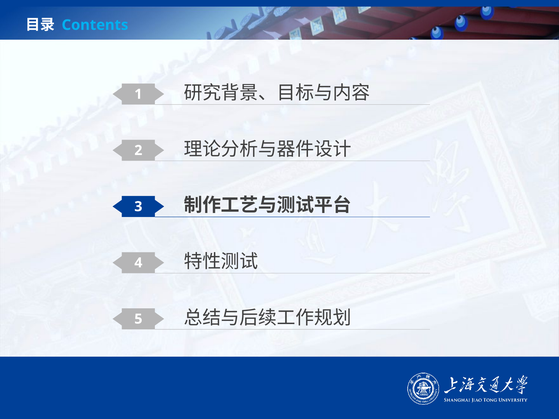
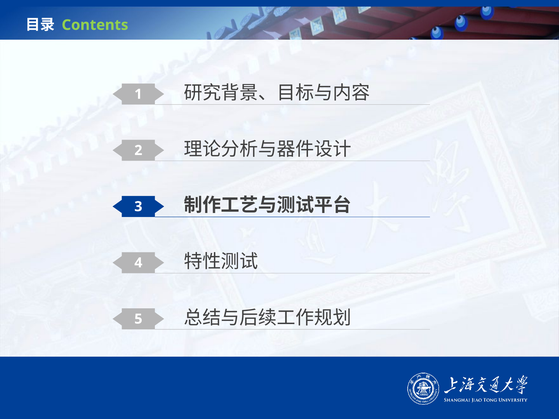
Contents colour: light blue -> light green
